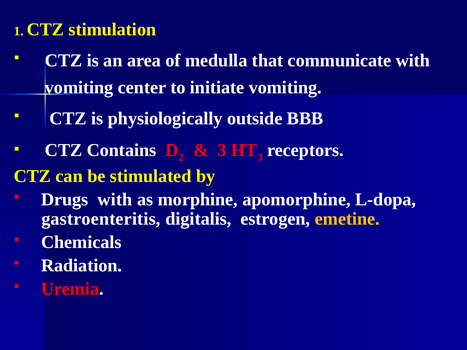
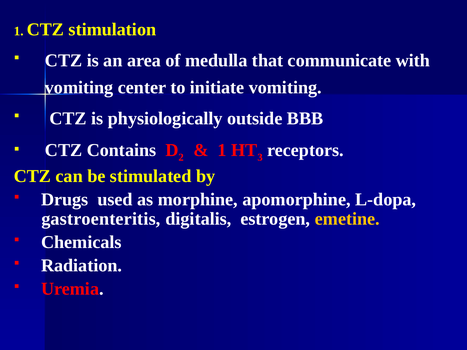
3 at (222, 150): 3 -> 1
Drugs with: with -> used
